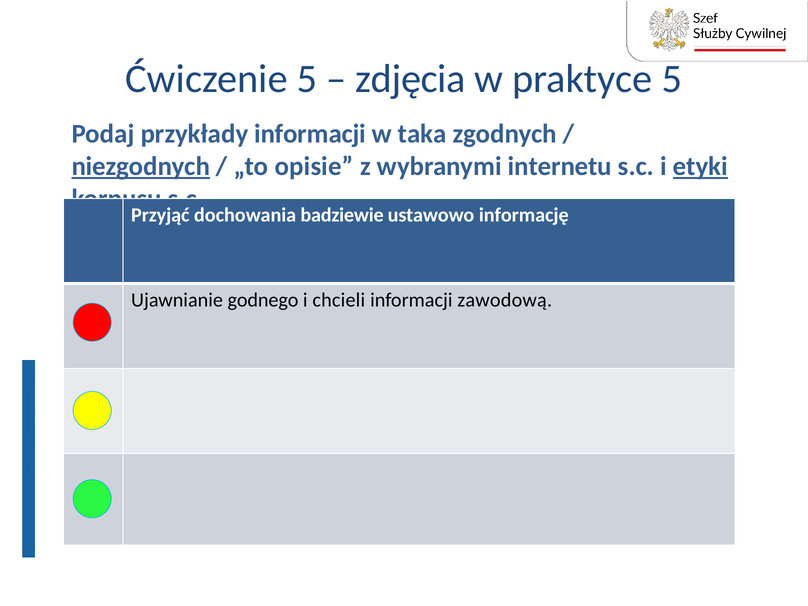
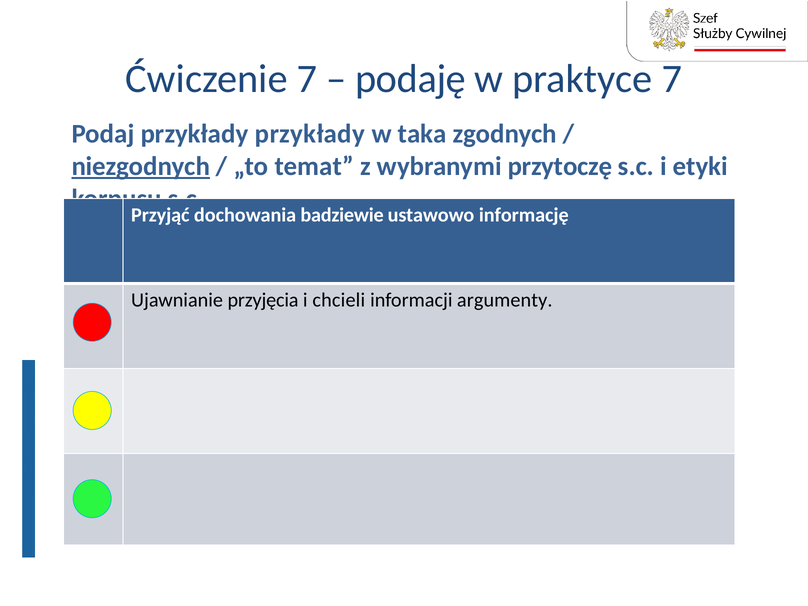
Ćwiczenie 5: 5 -> 7
zdjęcia: zdjęcia -> podaję
praktyce 5: 5 -> 7
przykłady informacji: informacji -> przykłady
opisie: opisie -> temat
internetu: internetu -> przytoczę
etyki underline: present -> none
godnego: godnego -> przyjęcia
zawodową: zawodową -> argumenty
